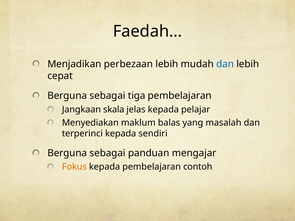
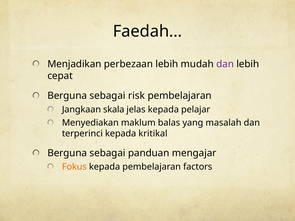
dan at (225, 64) colour: blue -> purple
tiga: tiga -> risk
sendiri: sendiri -> kritikal
contoh: contoh -> factors
